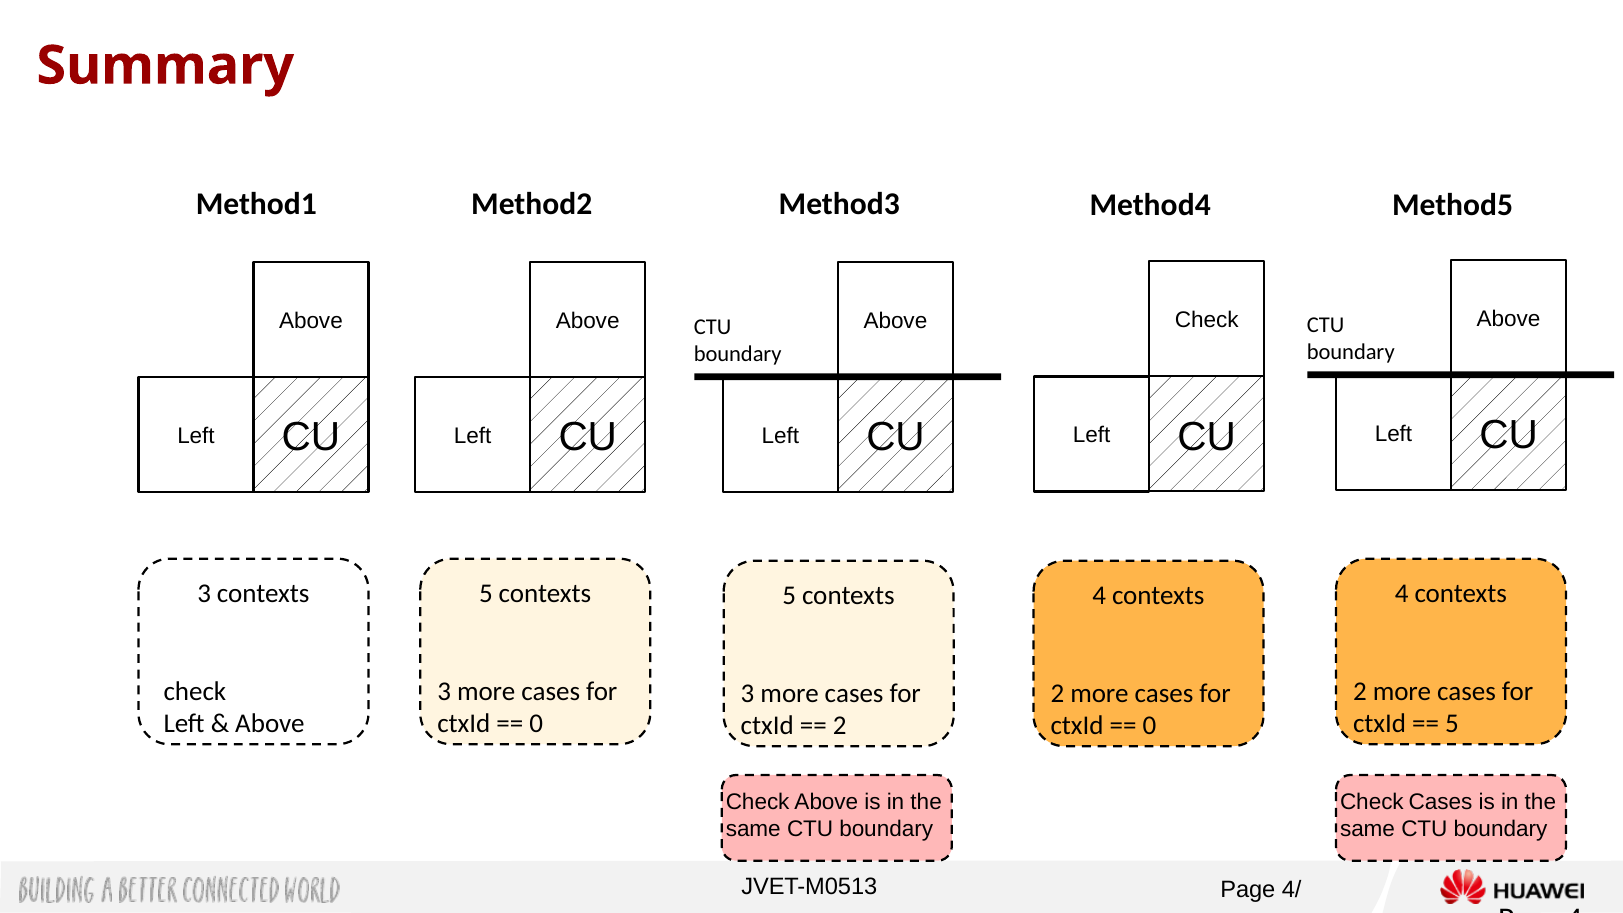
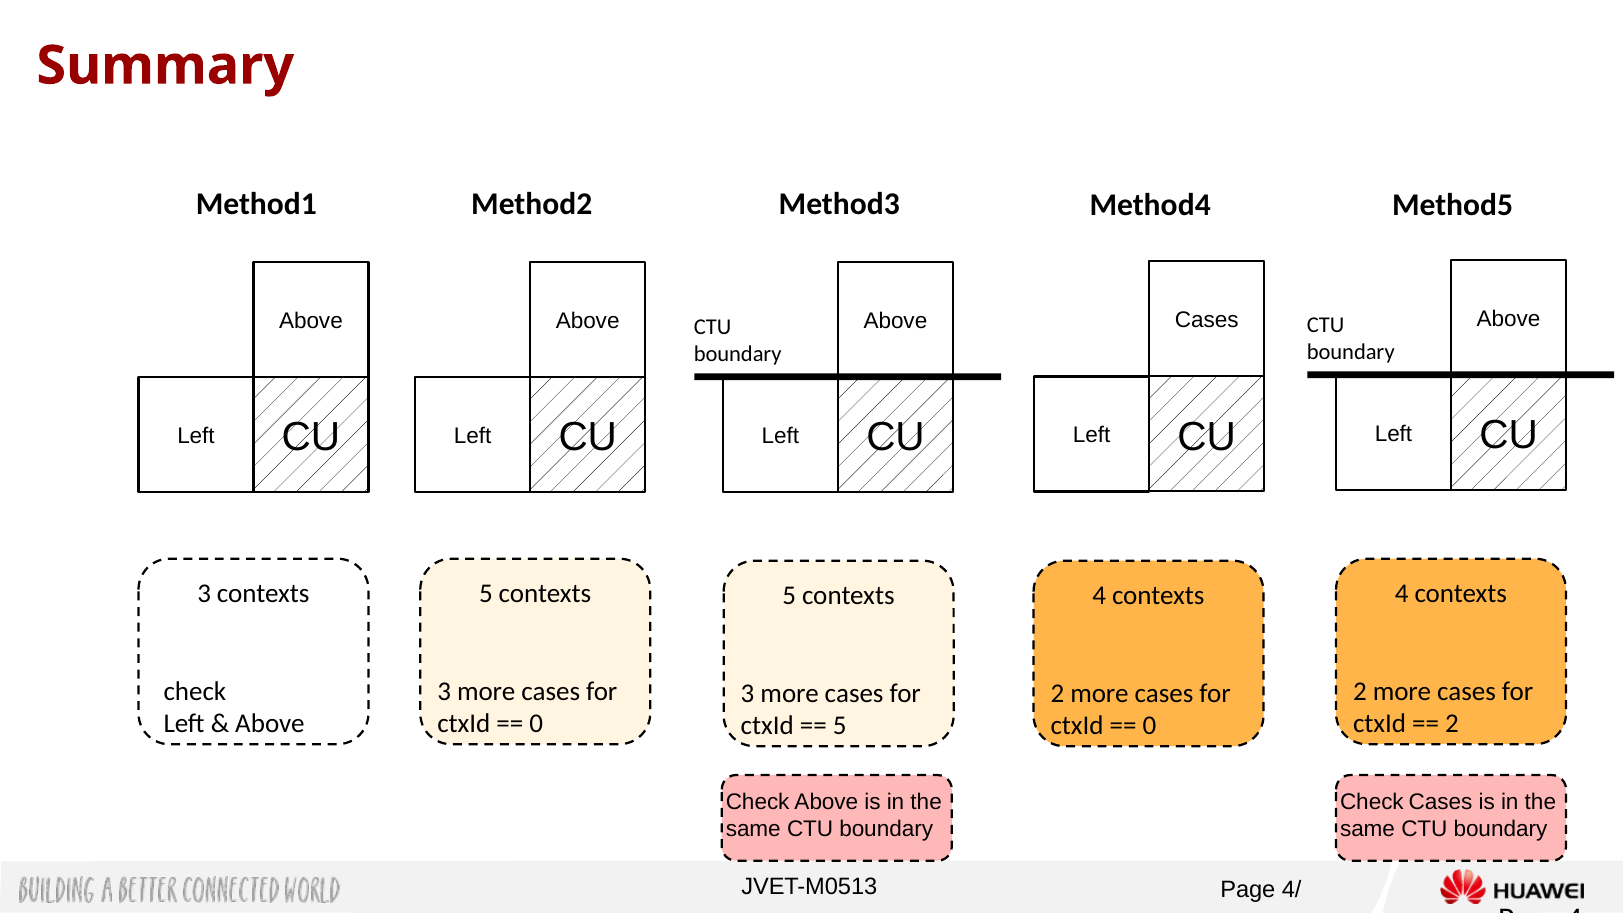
Check at (1207, 320): Check -> Cases
5 at (1452, 724): 5 -> 2
2 at (840, 726): 2 -> 5
